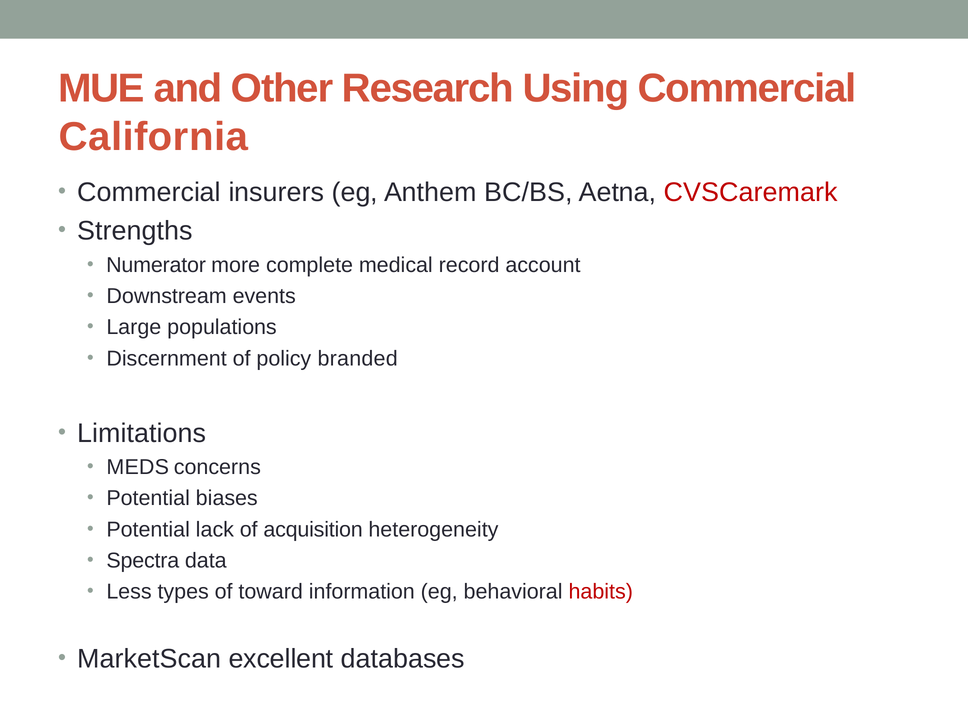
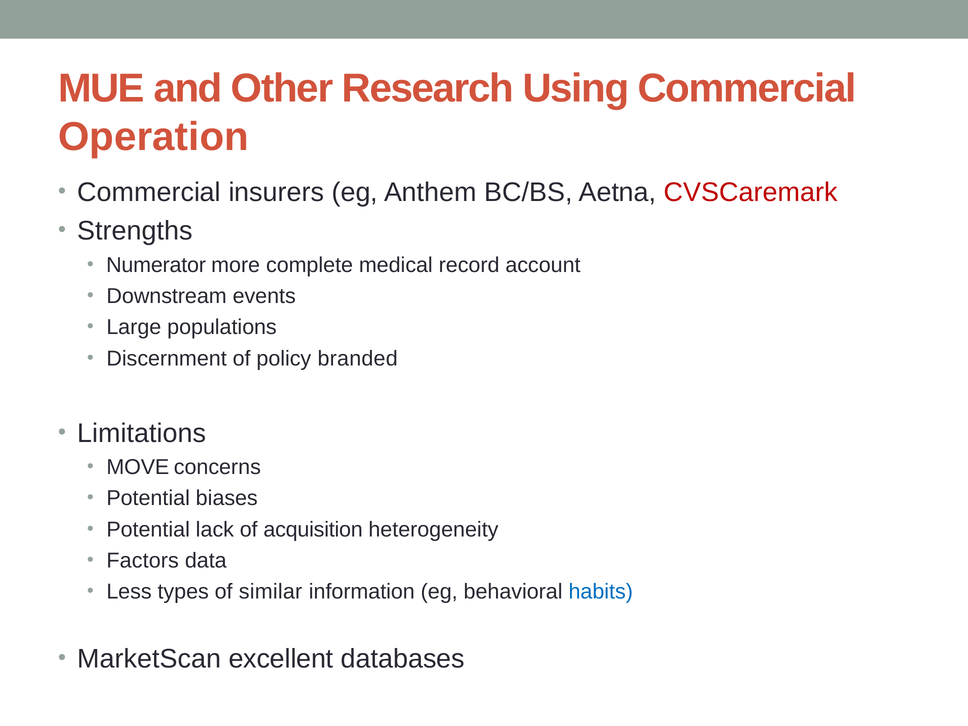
California: California -> Operation
MEDS: MEDS -> MOVE
Spectra: Spectra -> Factors
toward: toward -> similar
habits colour: red -> blue
